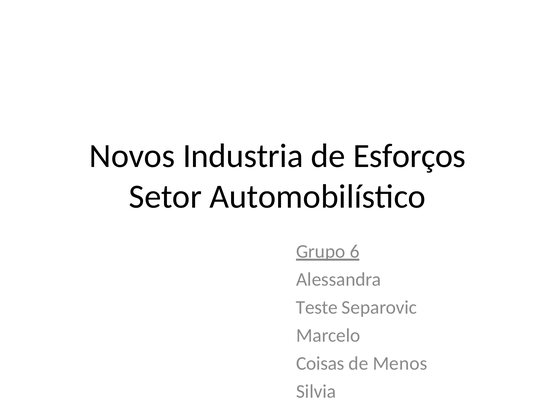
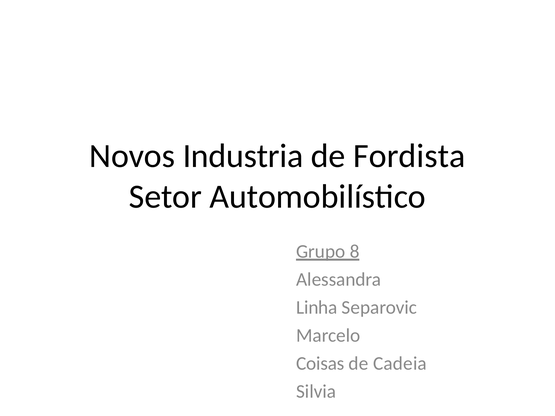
Esforços: Esforços -> Fordista
6: 6 -> 8
Teste: Teste -> Linha
Menos: Menos -> Cadeia
